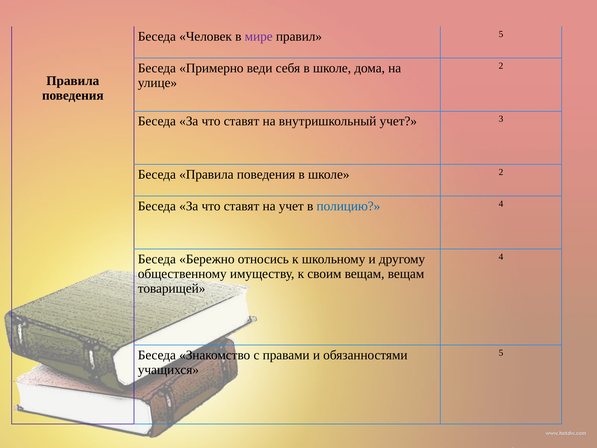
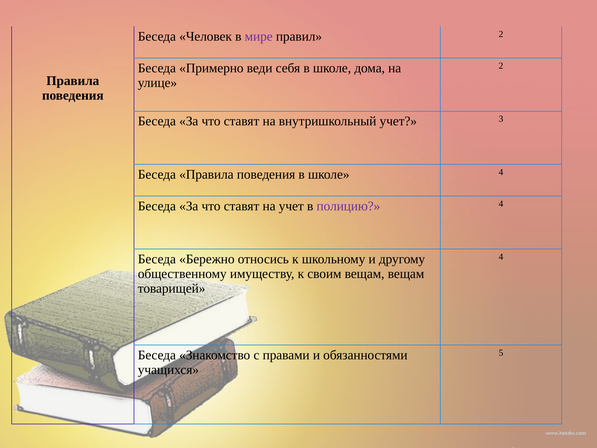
правил 5: 5 -> 2
школе 2: 2 -> 4
полицию colour: blue -> purple
